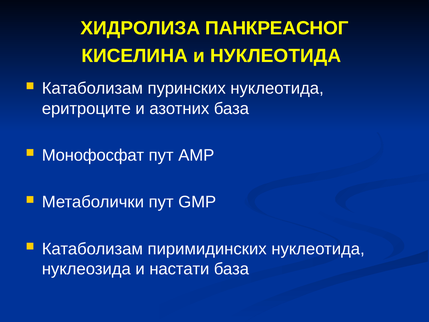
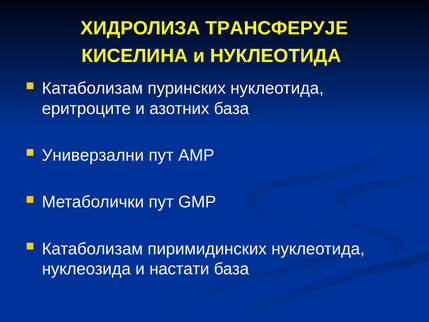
ПАНКРЕАСНОГ: ПАНКРЕАСНОГ -> ТРАНСФЕРУЈЕ
Монофосфат: Монофосфат -> Универзални
